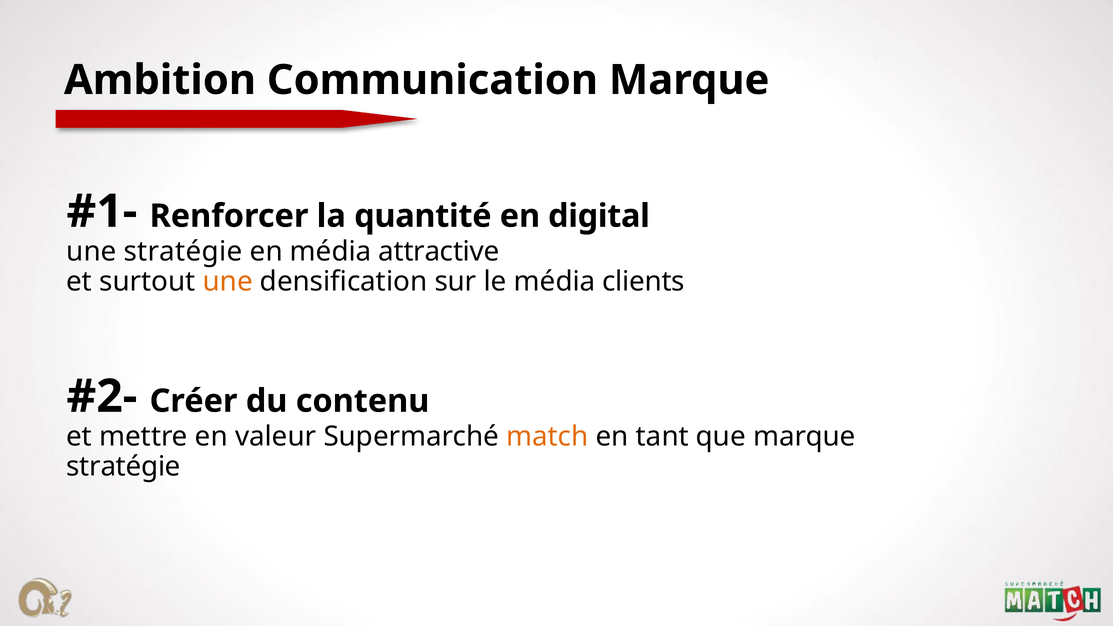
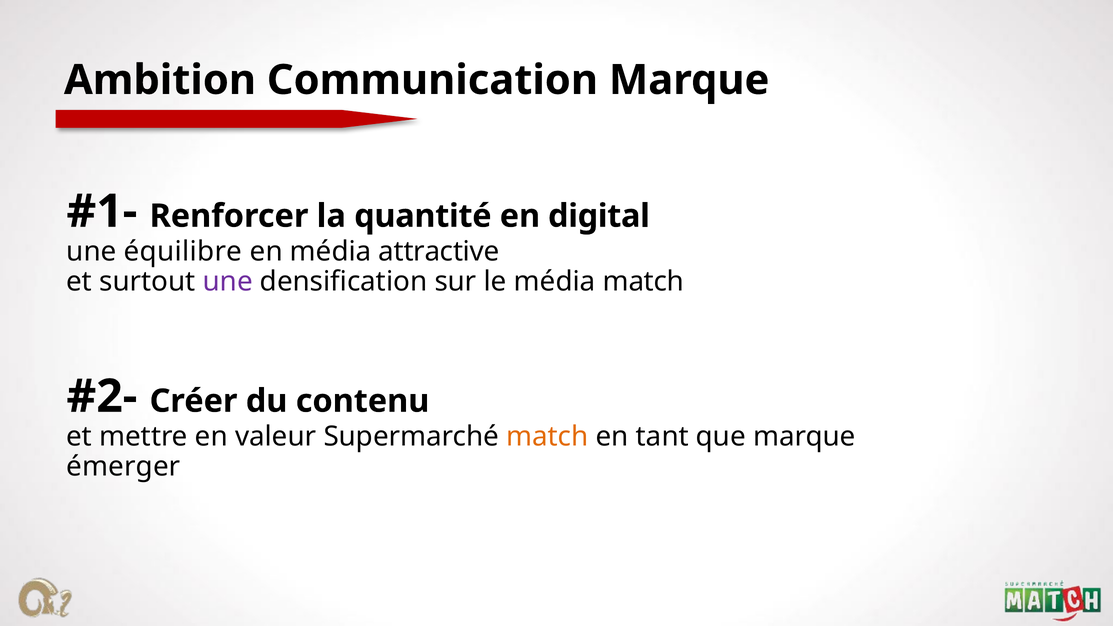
une stratégie: stratégie -> équilibre
une at (228, 282) colour: orange -> purple
média clients: clients -> match
stratégie at (124, 467): stratégie -> émerger
